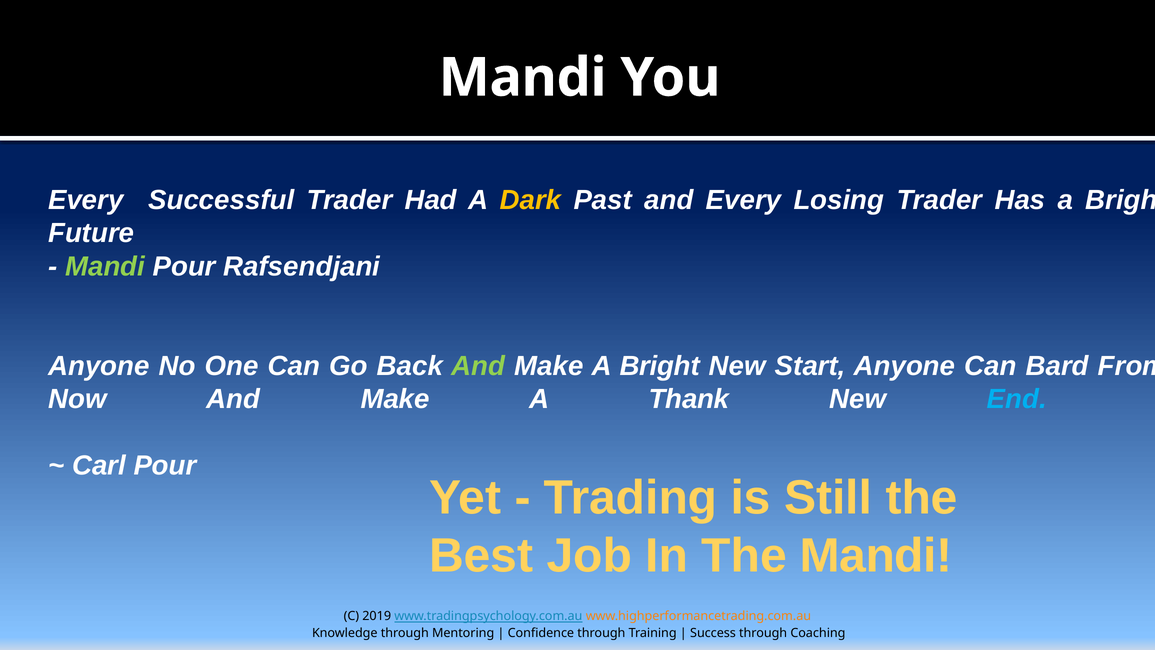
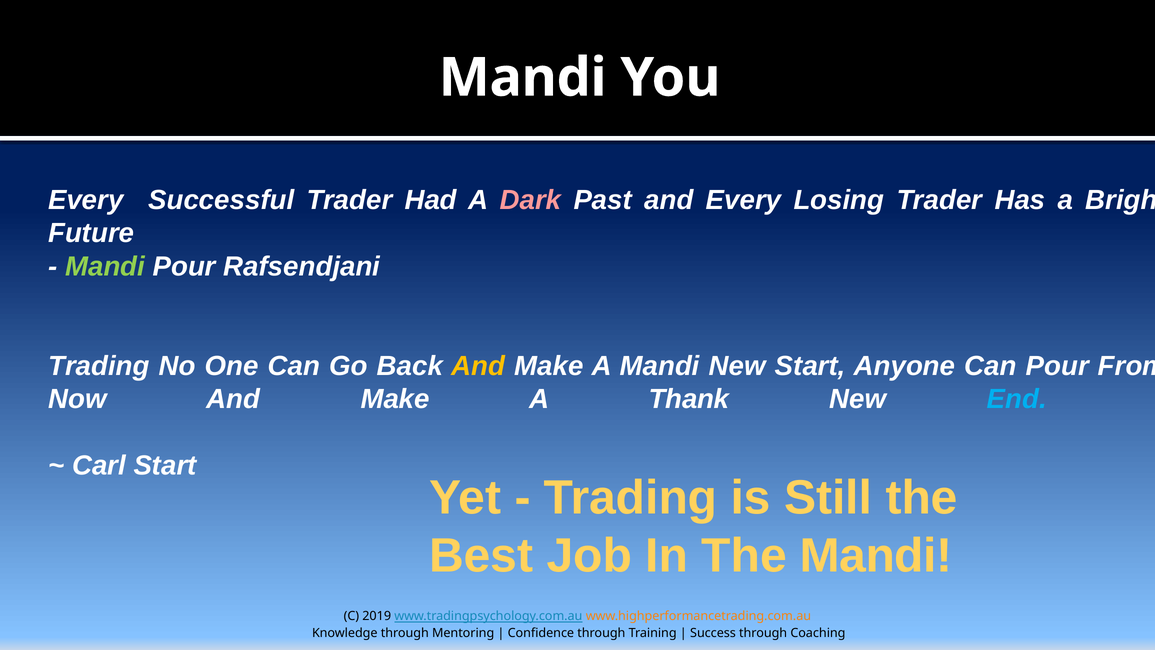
Dark colour: yellow -> pink
Anyone at (99, 366): Anyone -> Trading
And at (478, 366) colour: light green -> yellow
Make A Bright: Bright -> Mandi
Can Bard: Bard -> Pour
Carl Pour: Pour -> Start
